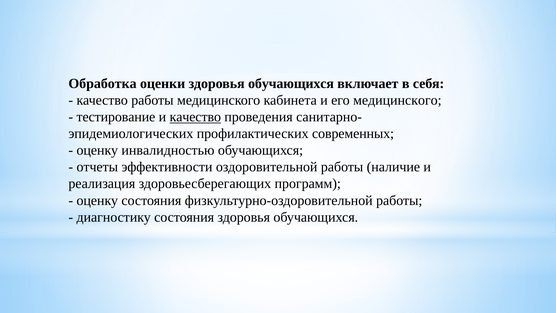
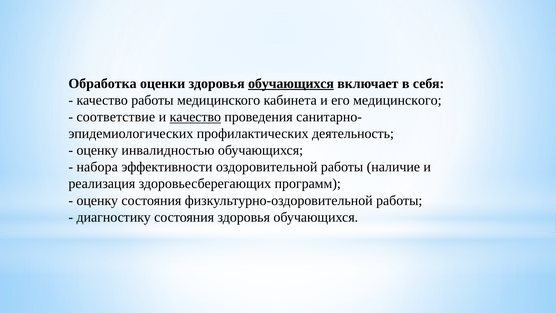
обучающихся at (291, 84) underline: none -> present
тестирование: тестирование -> соответствие
современных: современных -> деятельность
отчеты: отчеты -> набора
